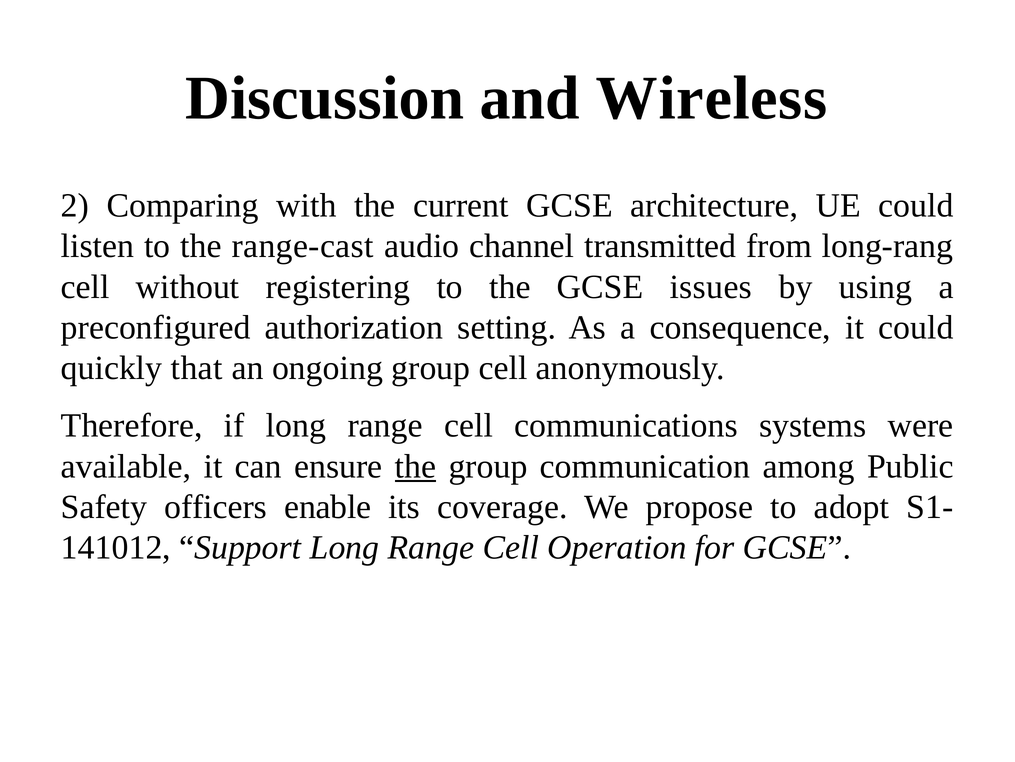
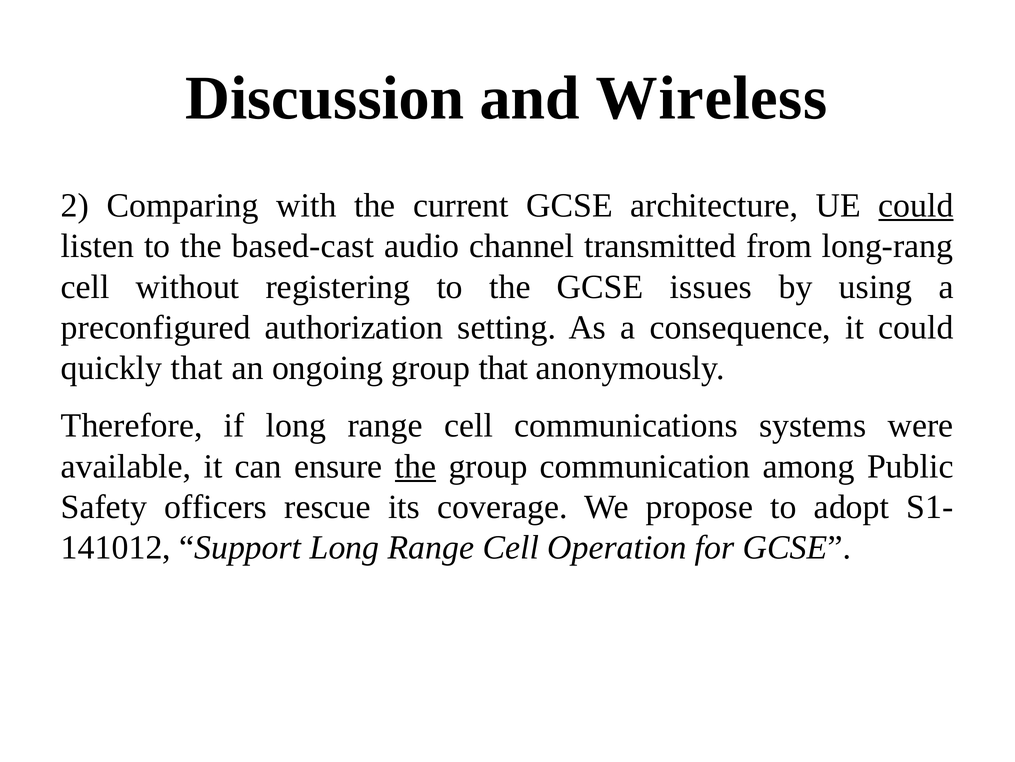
could at (916, 205) underline: none -> present
range-cast: range-cast -> based-cast
group cell: cell -> that
enable: enable -> rescue
